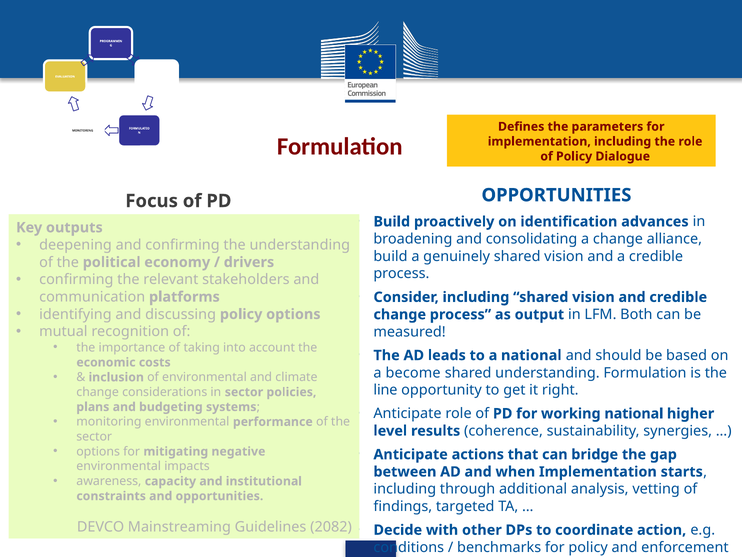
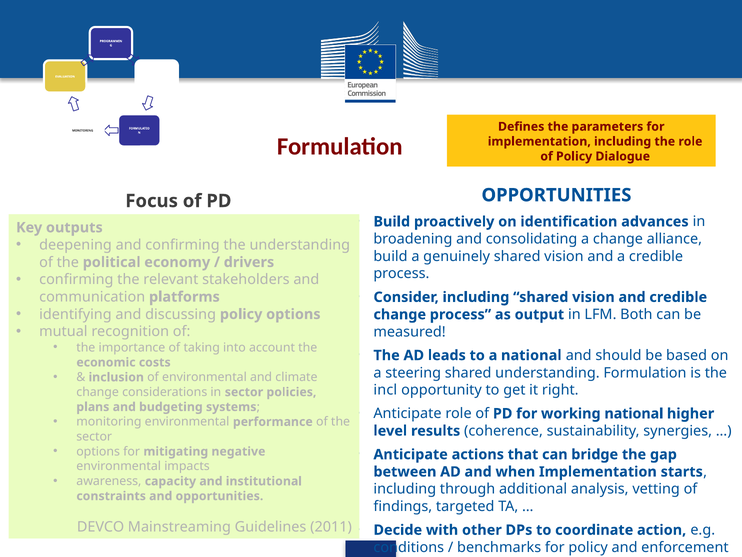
become: become -> steering
line: line -> incl
2082: 2082 -> 2011
